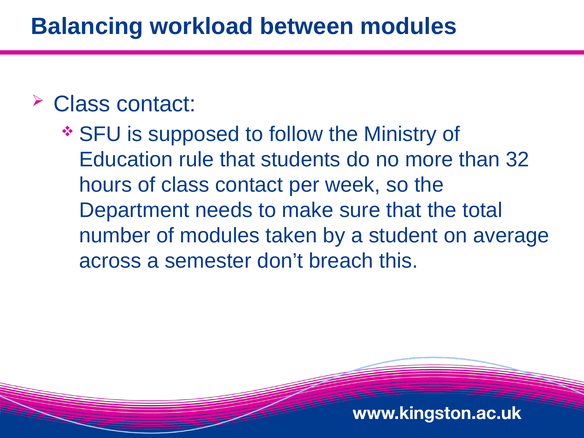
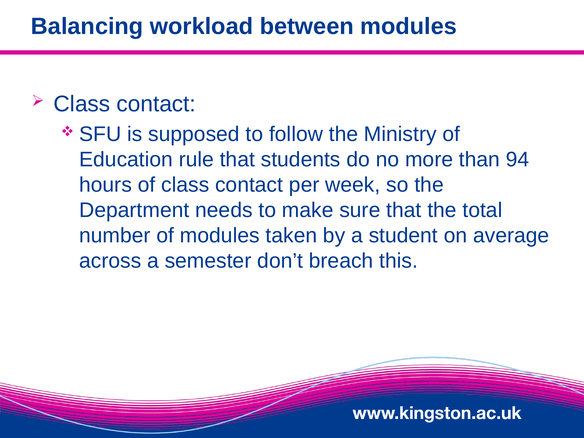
32: 32 -> 94
